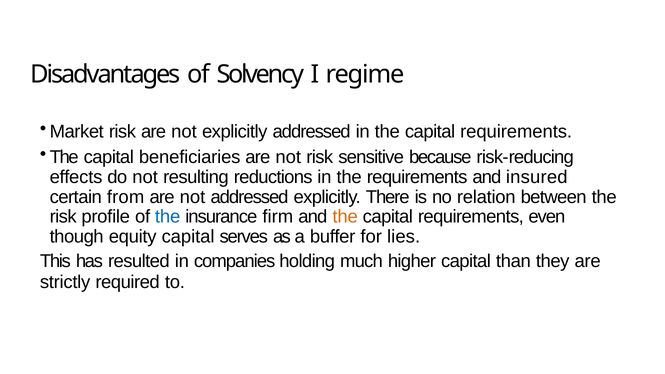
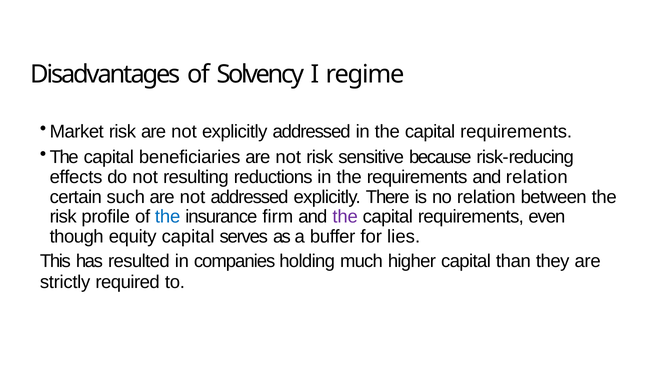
and insured: insured -> relation
from: from -> such
the at (345, 217) colour: orange -> purple
